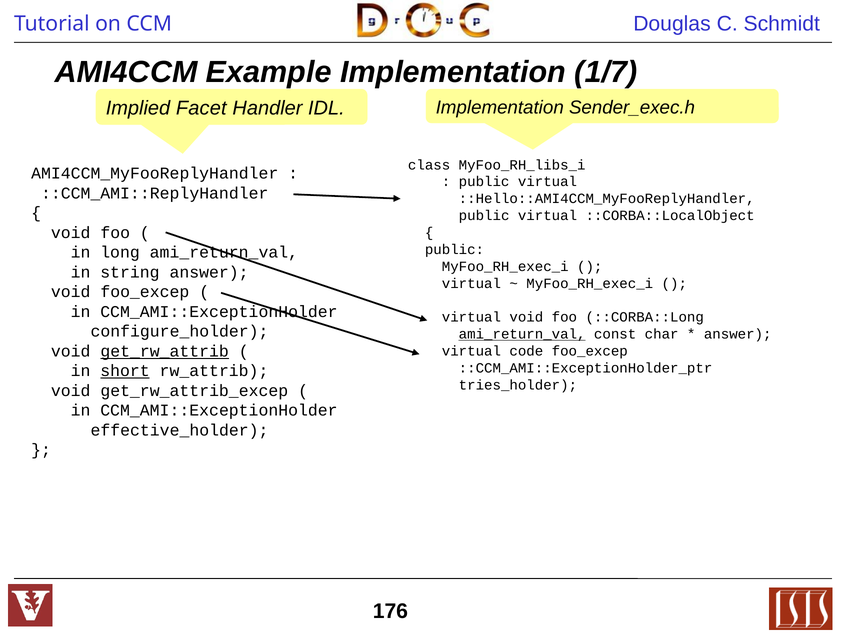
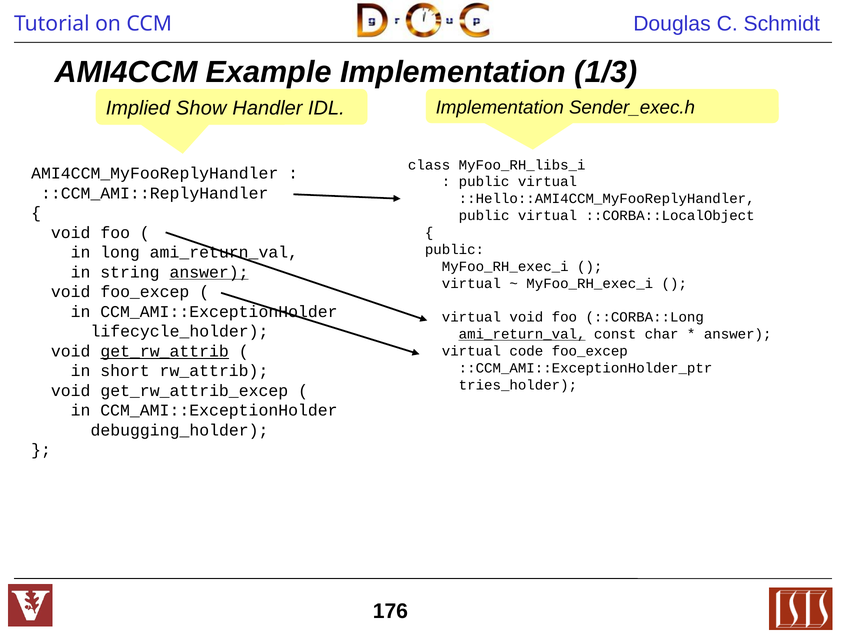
1/7: 1/7 -> 1/3
Facet: Facet -> Show
answer at (209, 272) underline: none -> present
configure_holder: configure_holder -> lifecycle_holder
short underline: present -> none
effective_holder: effective_holder -> debugging_holder
